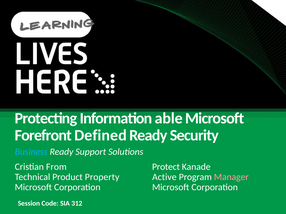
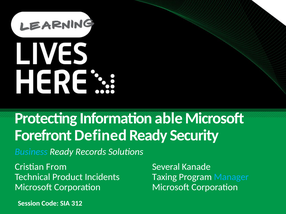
Support: Support -> Records
Protect: Protect -> Several
Property: Property -> Incidents
Active: Active -> Taxing
Manager colour: pink -> light blue
